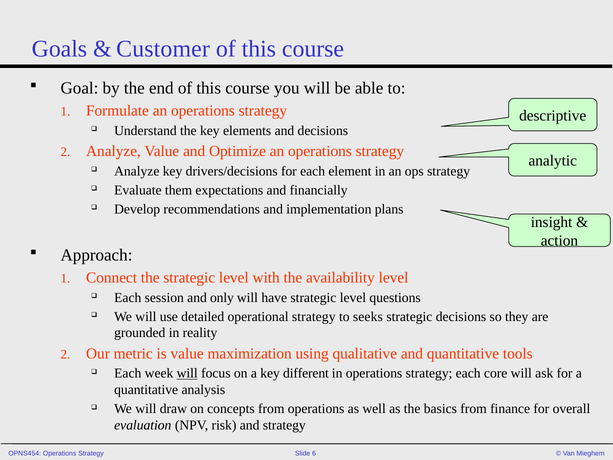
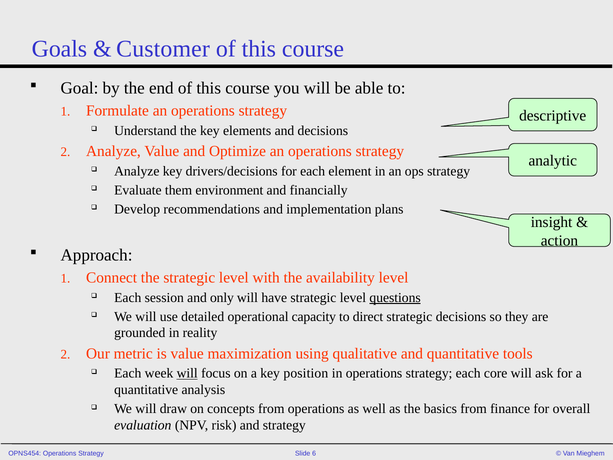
expectations: expectations -> environment
questions underline: none -> present
operational strategy: strategy -> capacity
seeks: seeks -> direct
different: different -> position
